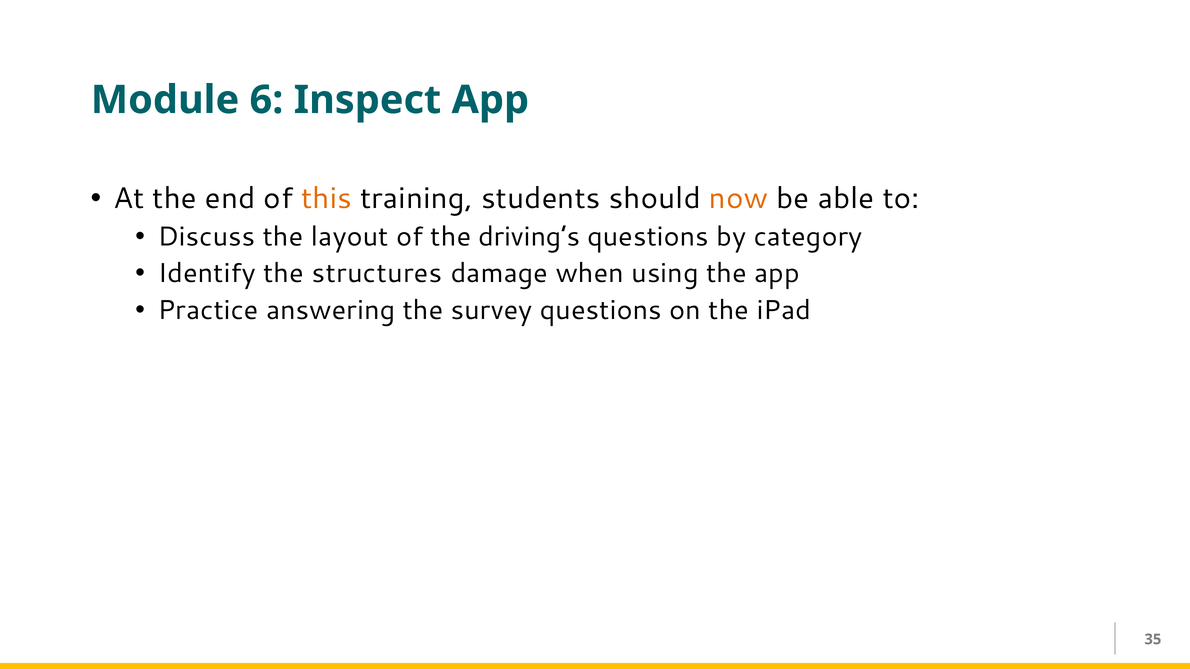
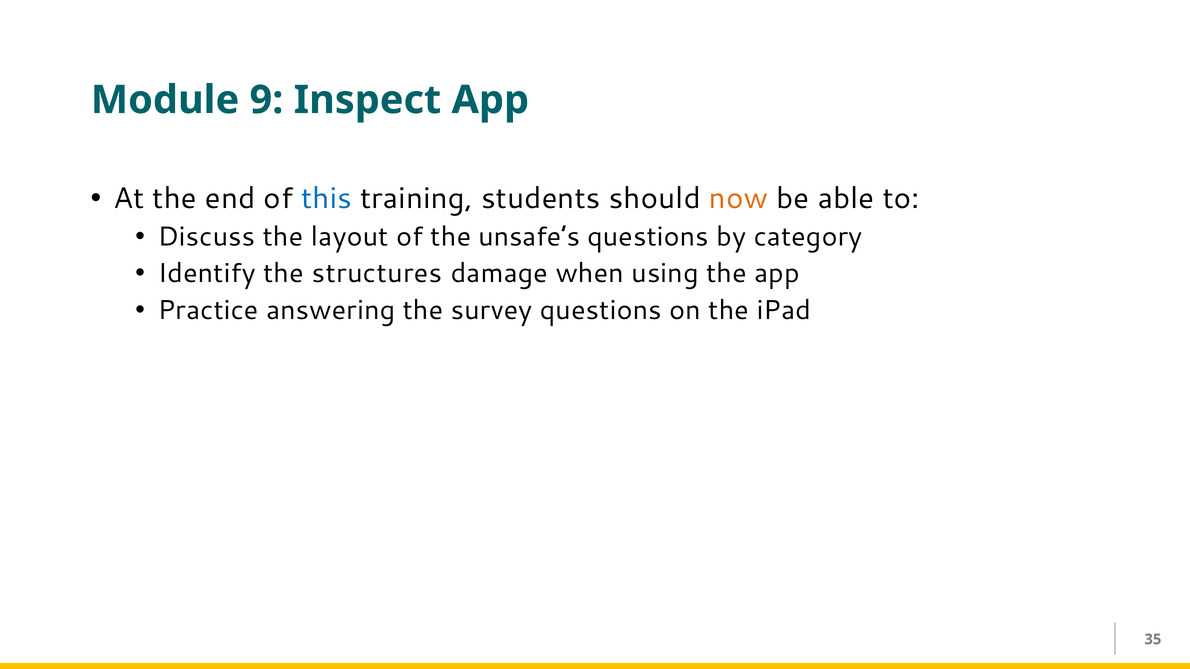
6: 6 -> 9
this colour: orange -> blue
driving’s: driving’s -> unsafe’s
